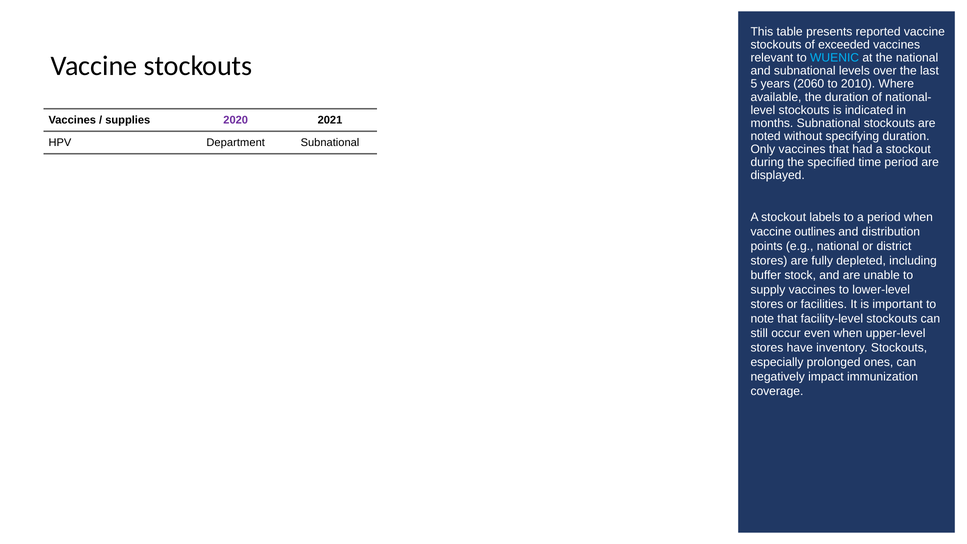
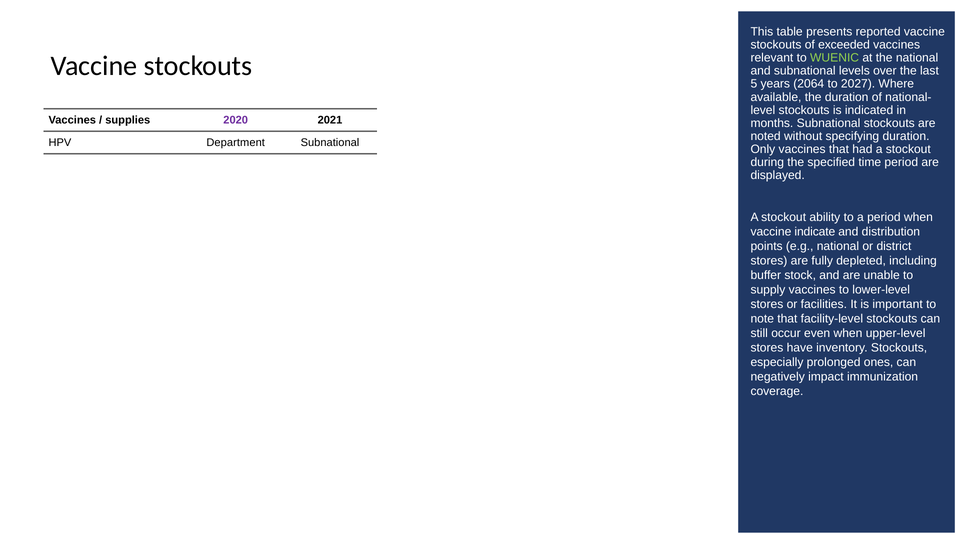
WUENIC colour: light blue -> light green
2060: 2060 -> 2064
2010: 2010 -> 2027
labels: labels -> ability
outlines: outlines -> indicate
